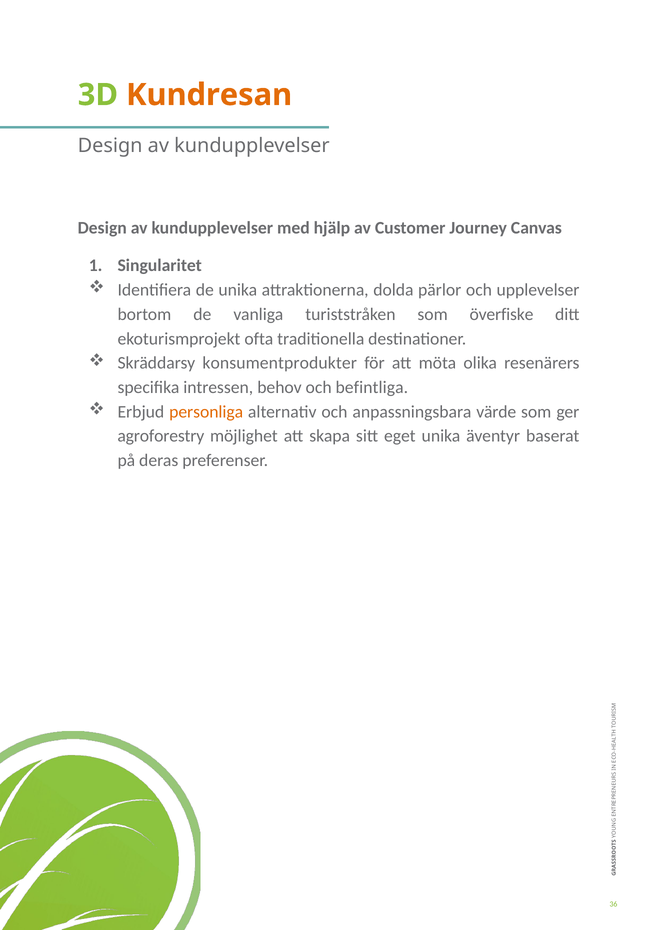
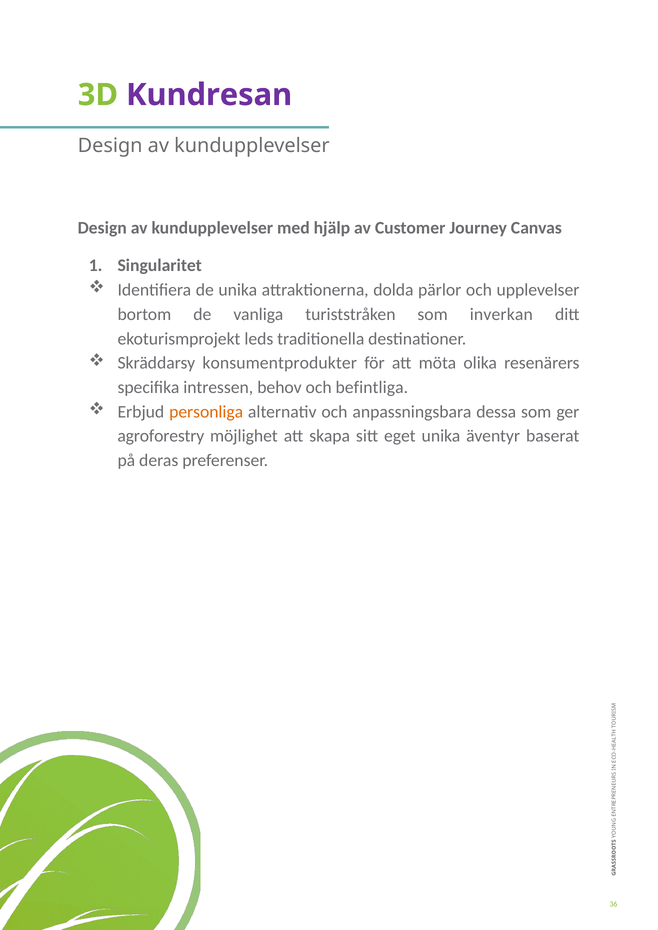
Kundresan colour: orange -> purple
överfiske: överfiske -> inverkan
ofta: ofta -> leds
värde: värde -> dessa
